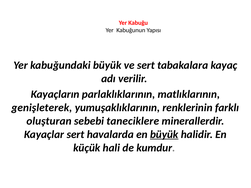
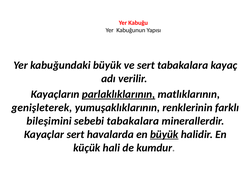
parlaklıklarının underline: none -> present
oluşturan: oluşturan -> bileşimini
sebebi taneciklere: taneciklere -> tabakalara
